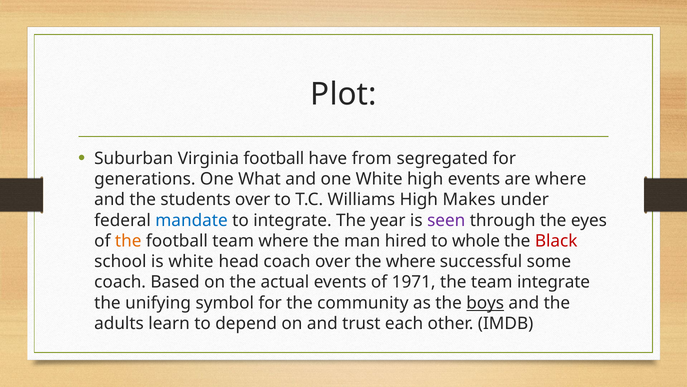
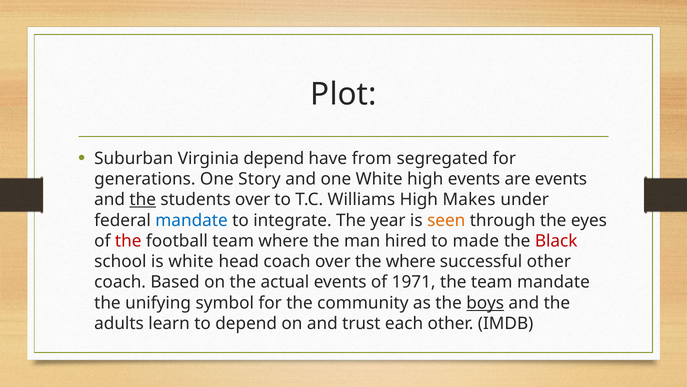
Virginia football: football -> depend
What: What -> Story
are where: where -> events
the at (143, 199) underline: none -> present
seen colour: purple -> orange
the at (128, 241) colour: orange -> red
whole: whole -> made
successful some: some -> other
team integrate: integrate -> mandate
